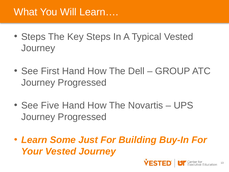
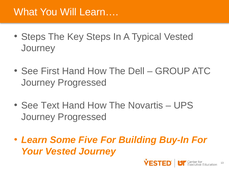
Five: Five -> Text
Just: Just -> Five
